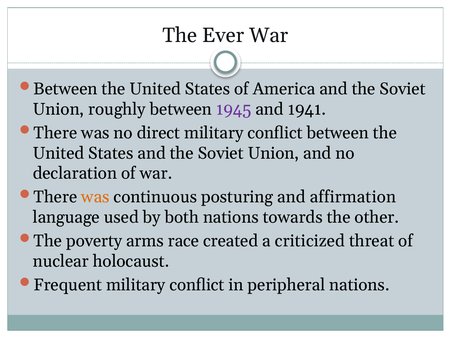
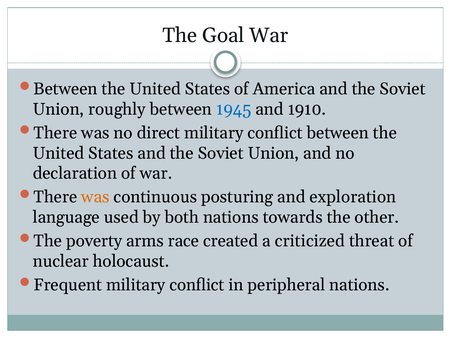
Ever: Ever -> Goal
1945 colour: purple -> blue
1941: 1941 -> 1910
affirmation: affirmation -> exploration
